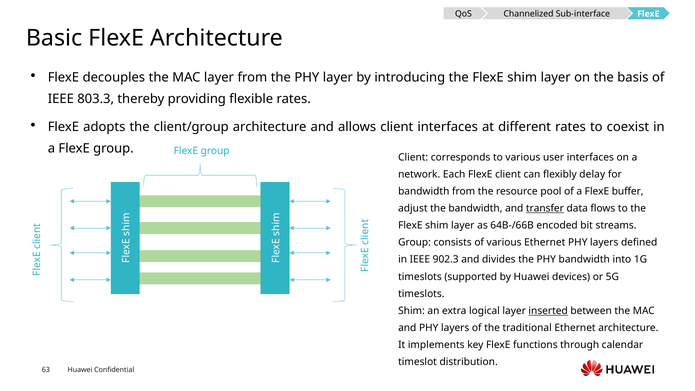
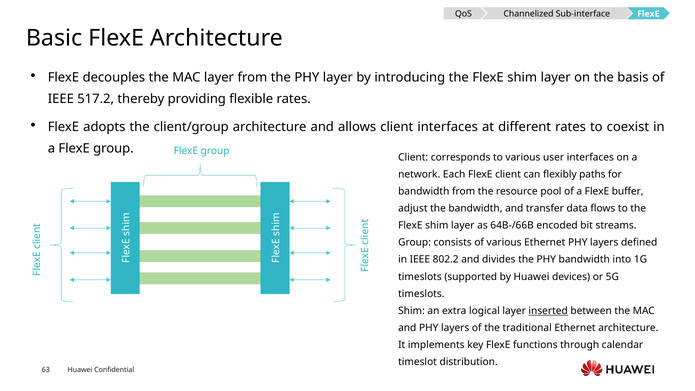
803.3: 803.3 -> 517.2
delay: delay -> paths
transfer underline: present -> none
902.3: 902.3 -> 802.2
